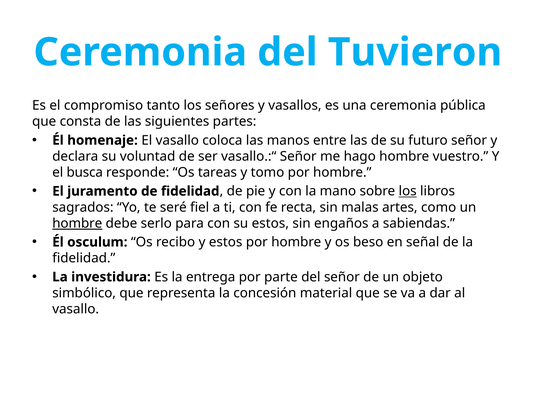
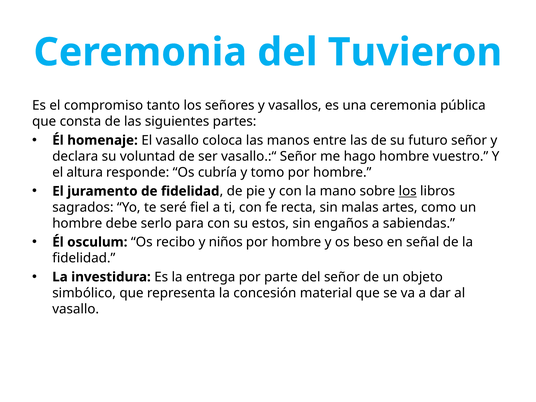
busca: busca -> altura
tareas: tareas -> cubría
hombre at (77, 223) underline: present -> none
y estos: estos -> niños
